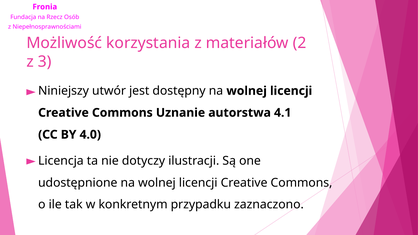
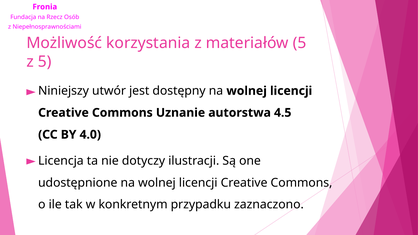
materiałów 2: 2 -> 5
z 3: 3 -> 5
4.1: 4.1 -> 4.5
